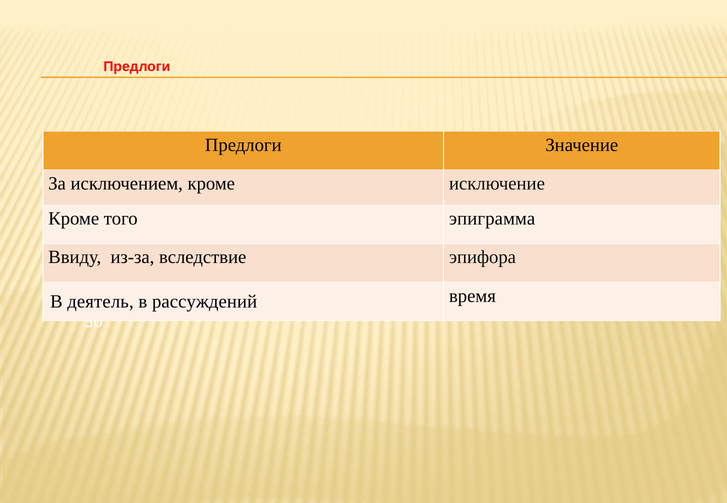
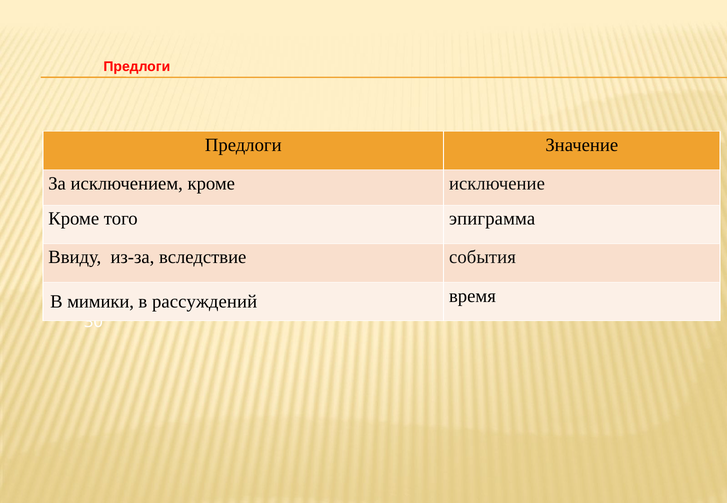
эпифора: эпифора -> события
деятель: деятель -> мимики
